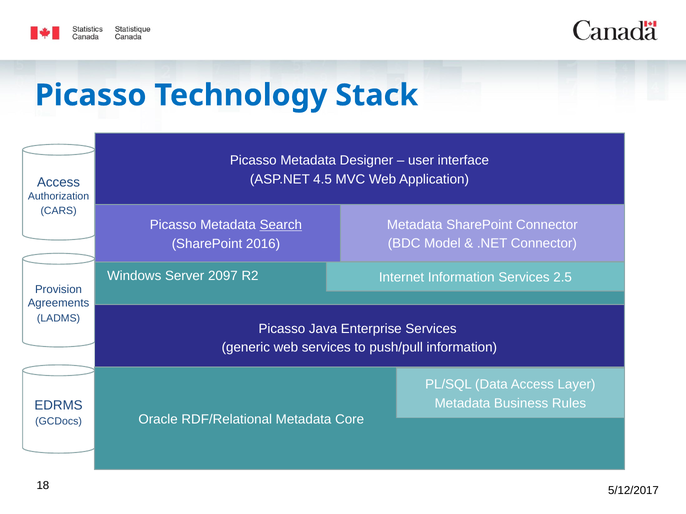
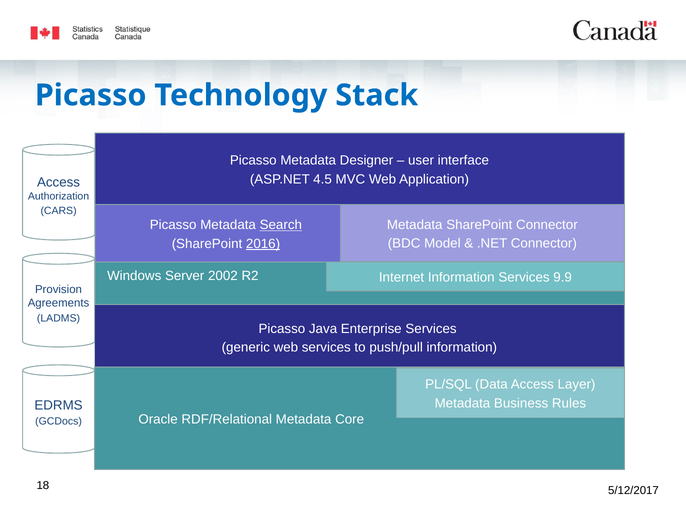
2016 underline: none -> present
2097: 2097 -> 2002
2.5: 2.5 -> 9.9
